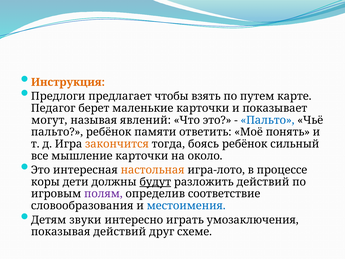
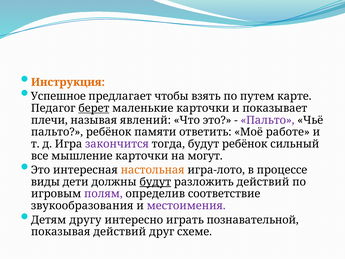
Предлоги: Предлоги -> Успешное
берет underline: none -> present
могут: могут -> плечи
Пальто at (267, 120) colour: blue -> purple
понять: понять -> работе
закончится colour: orange -> purple
тогда боясь: боясь -> будут
около: около -> могут
коры: коры -> виды
словообразования: словообразования -> звукообразования
местоимения colour: blue -> purple
звуки: звуки -> другу
умозаключения: умозаключения -> познавательной
